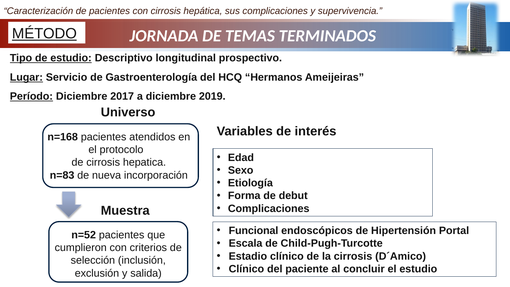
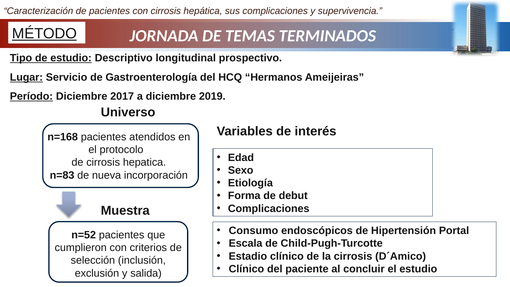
Funcional: Funcional -> Consumo
